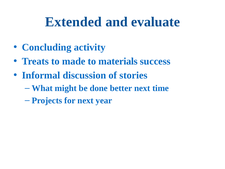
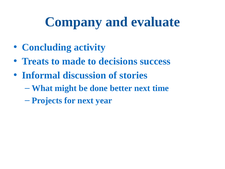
Extended: Extended -> Company
materials: materials -> decisions
